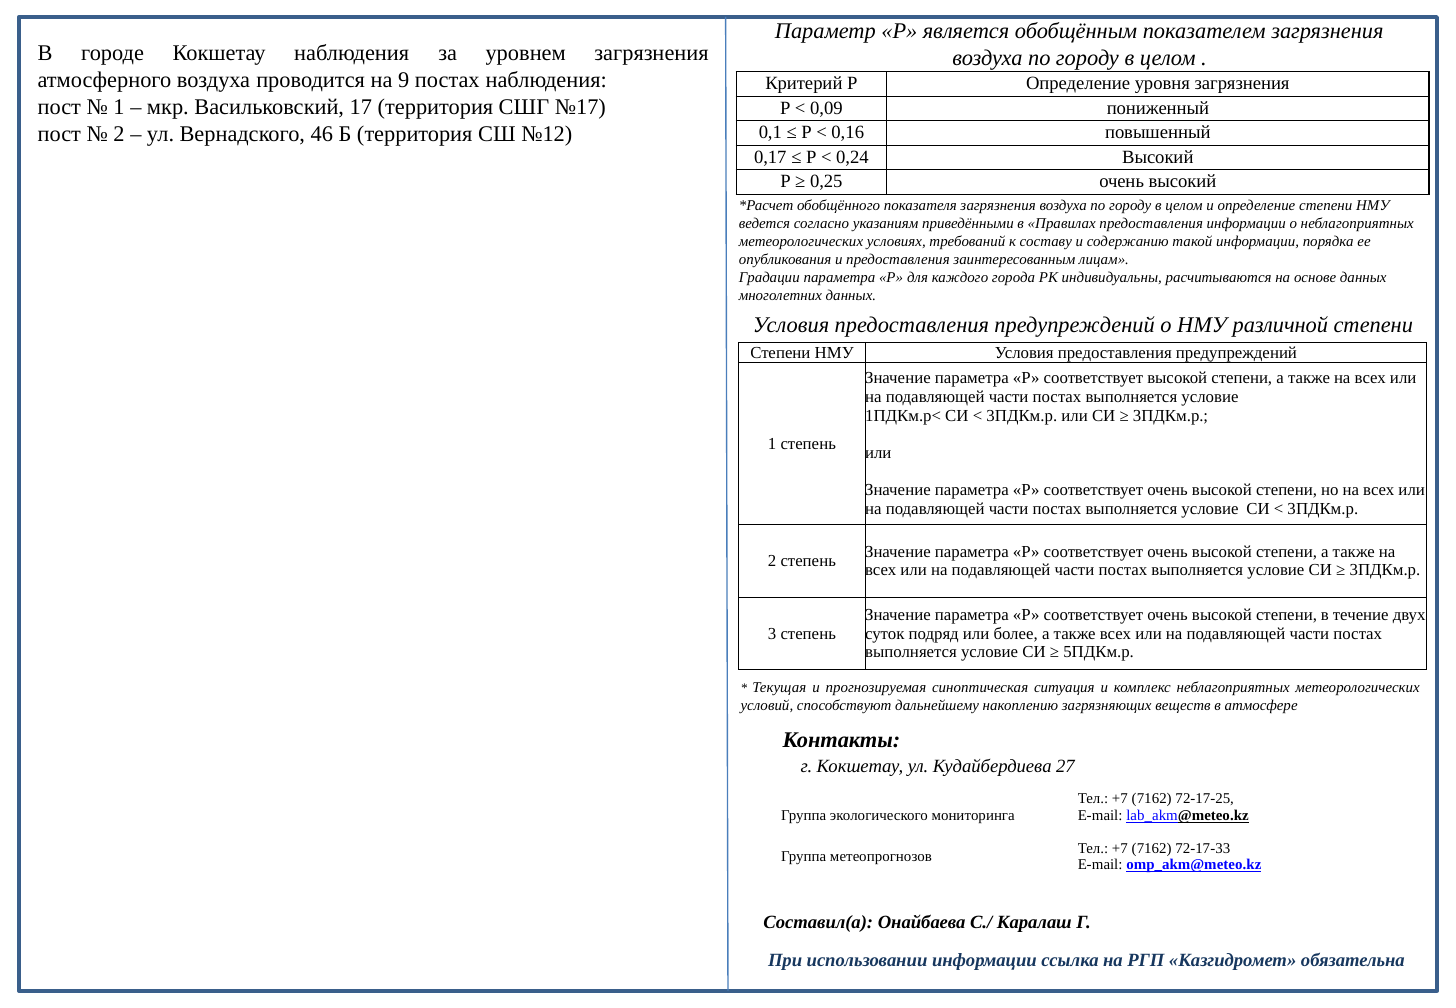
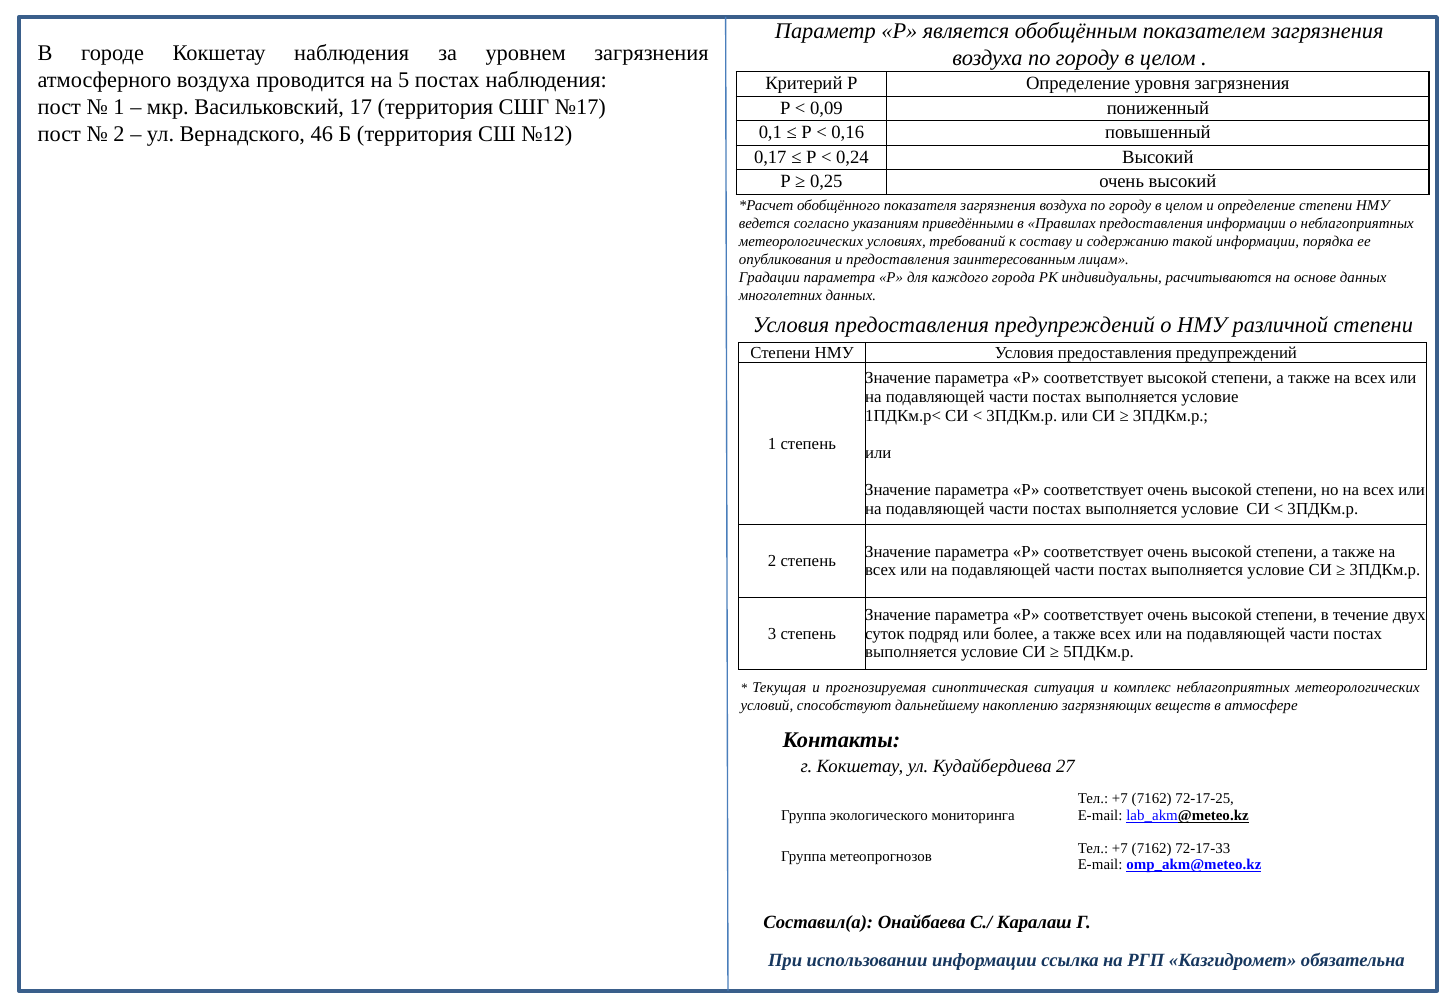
9: 9 -> 5
